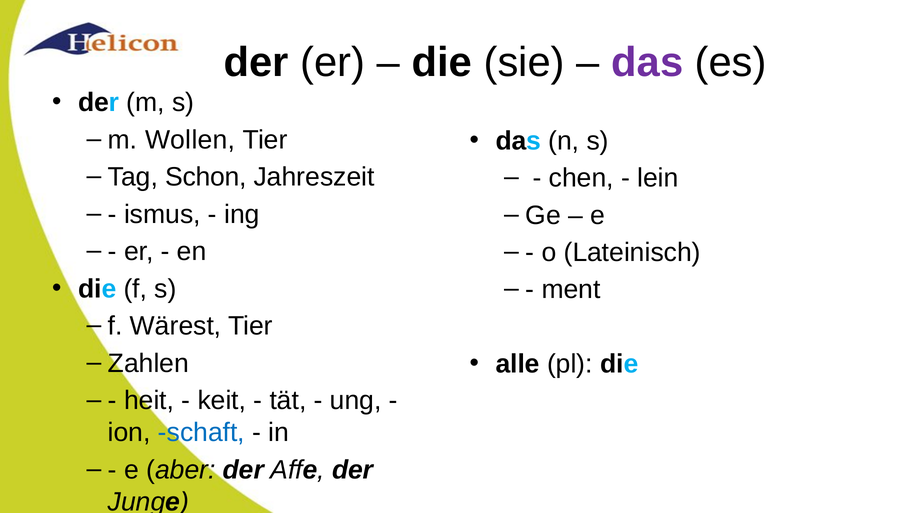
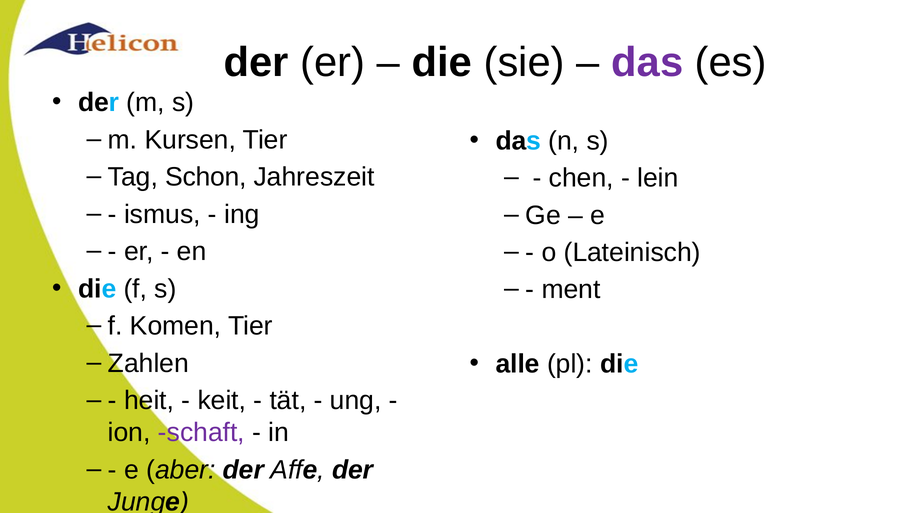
Wollen: Wollen -> Kursen
Wärest: Wärest -> Komen
schaft colour: blue -> purple
